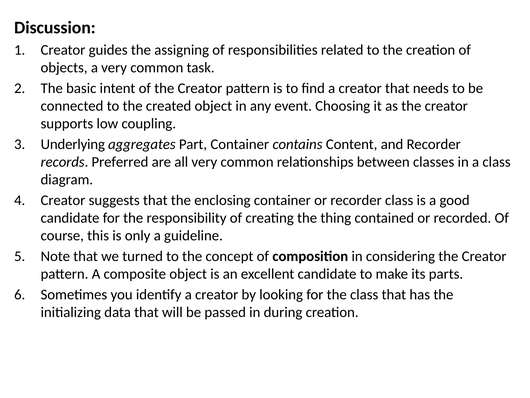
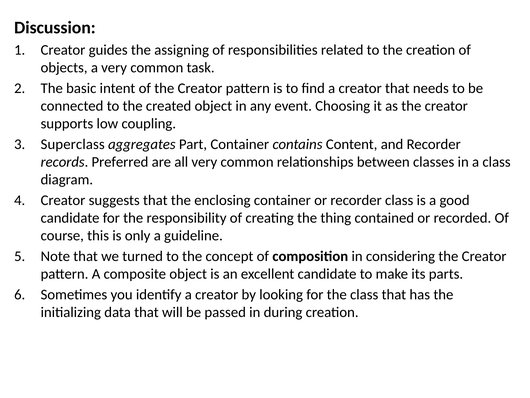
Underlying: Underlying -> Superclass
